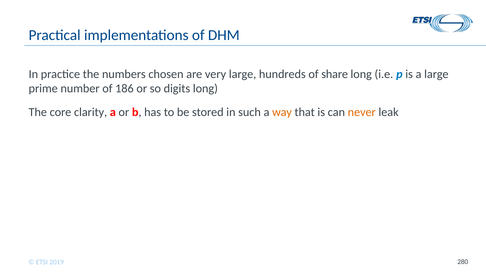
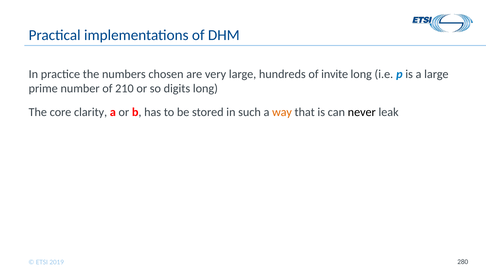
share: share -> invite
186: 186 -> 210
never colour: orange -> black
